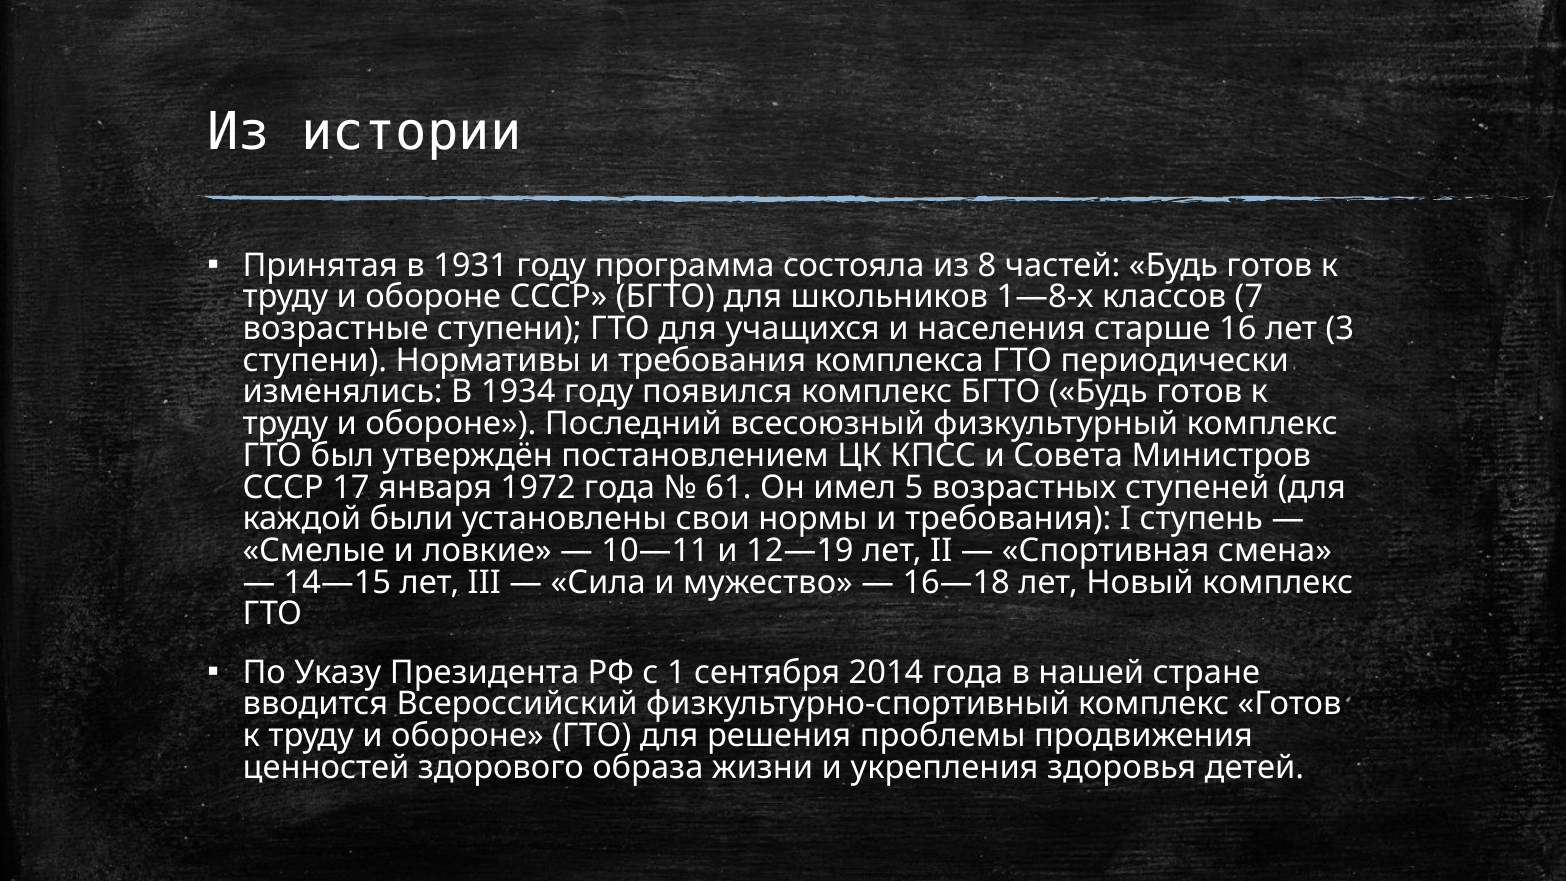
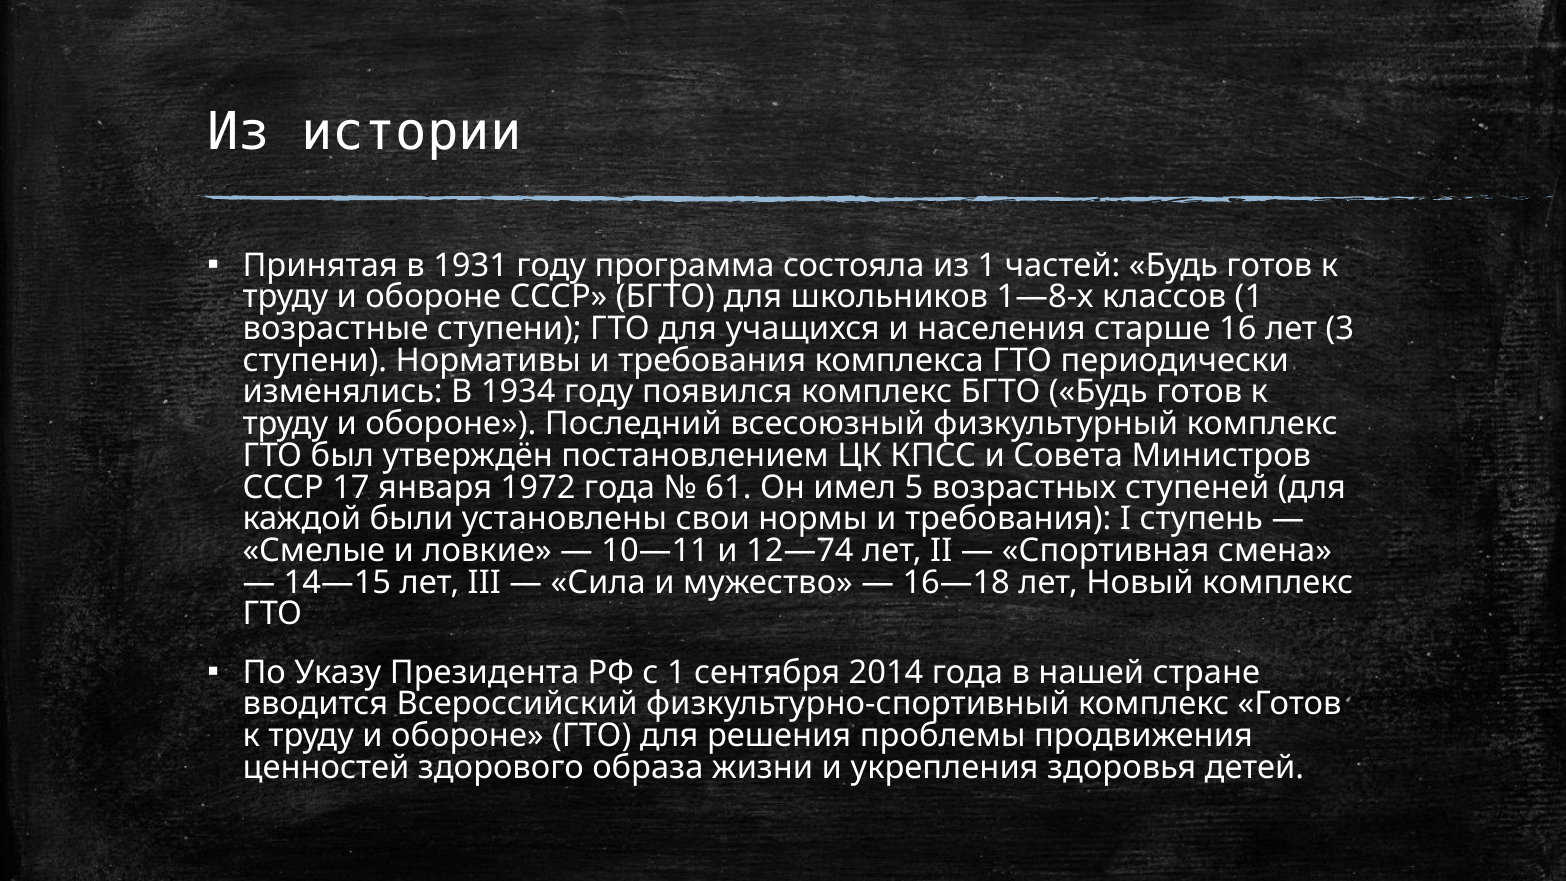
из 8: 8 -> 1
классов 7: 7 -> 1
12—19: 12—19 -> 12—74
